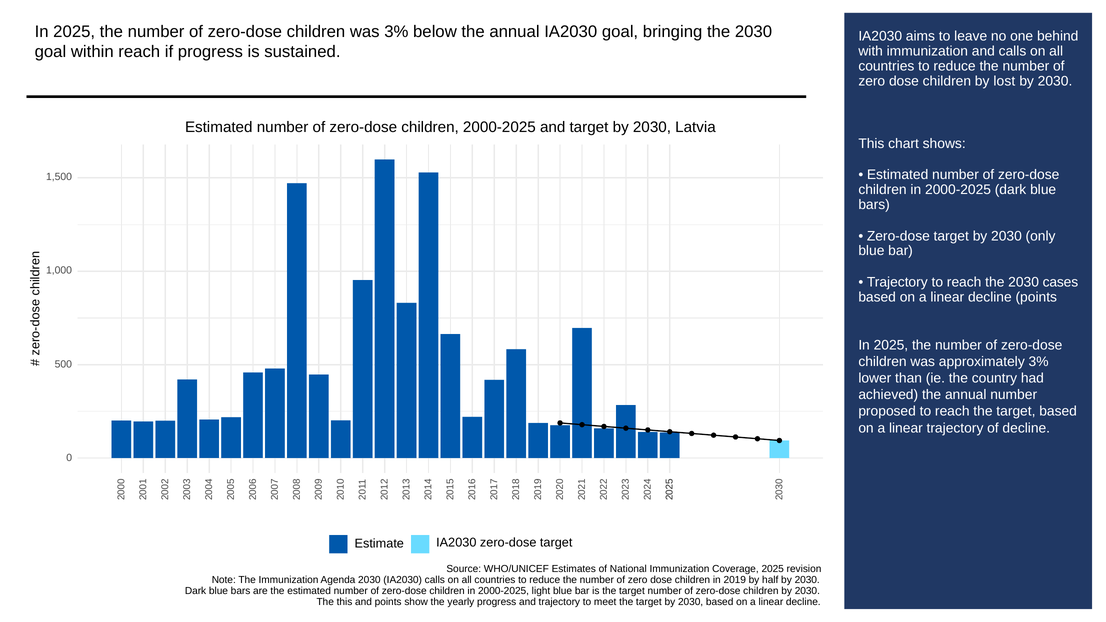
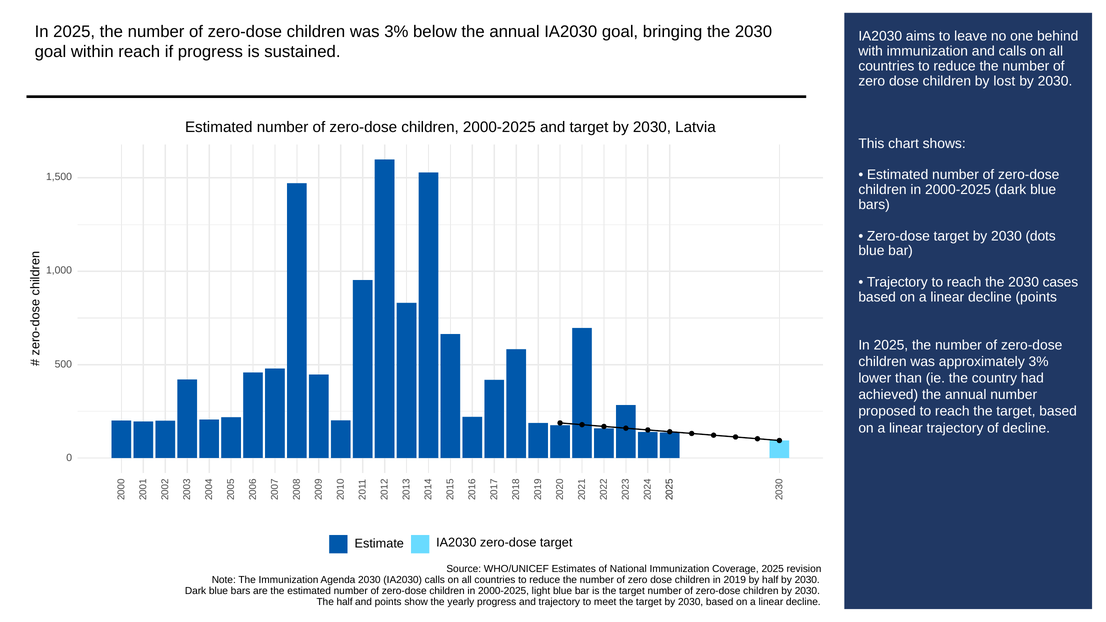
only: only -> dots
The this: this -> half
